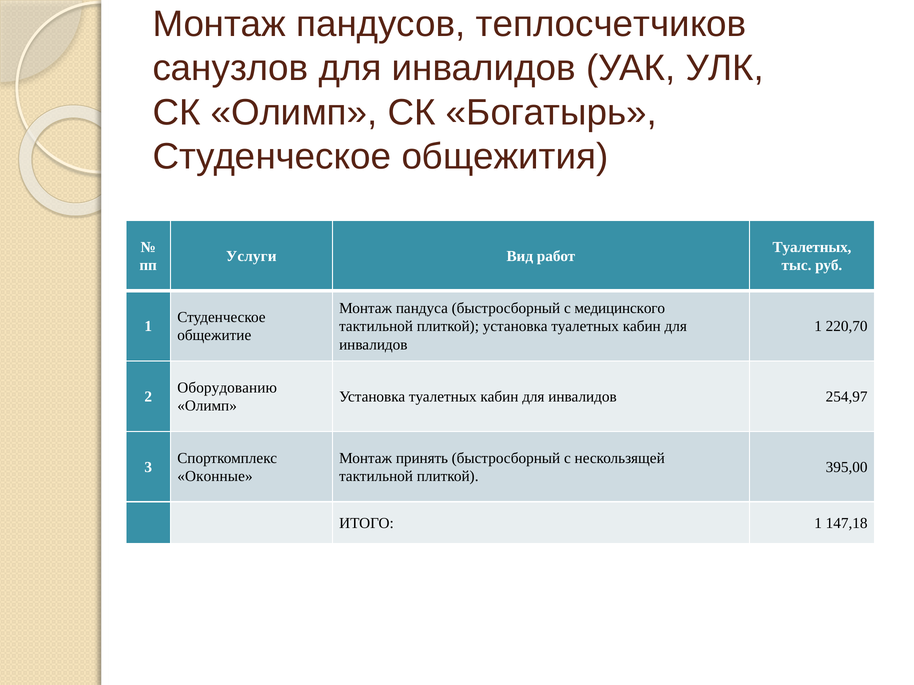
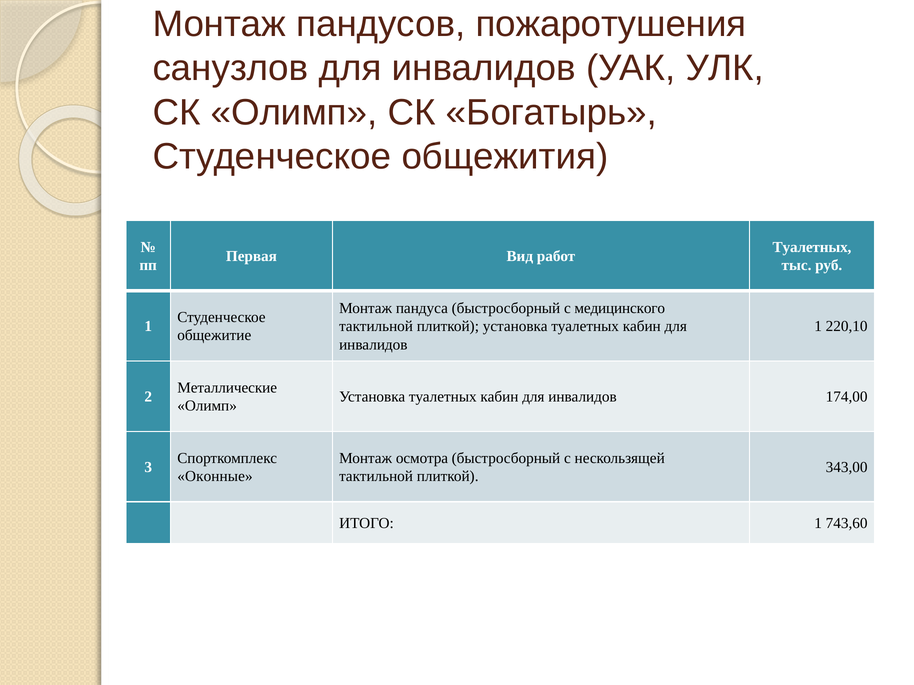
теплосчетчиков: теплосчетчиков -> пожаротушения
Услуги: Услуги -> Первая
220,70: 220,70 -> 220,10
Оборудованию: Оборудованию -> Металлические
254,97: 254,97 -> 174,00
принять: принять -> осмотра
395,00: 395,00 -> 343,00
147,18: 147,18 -> 743,60
